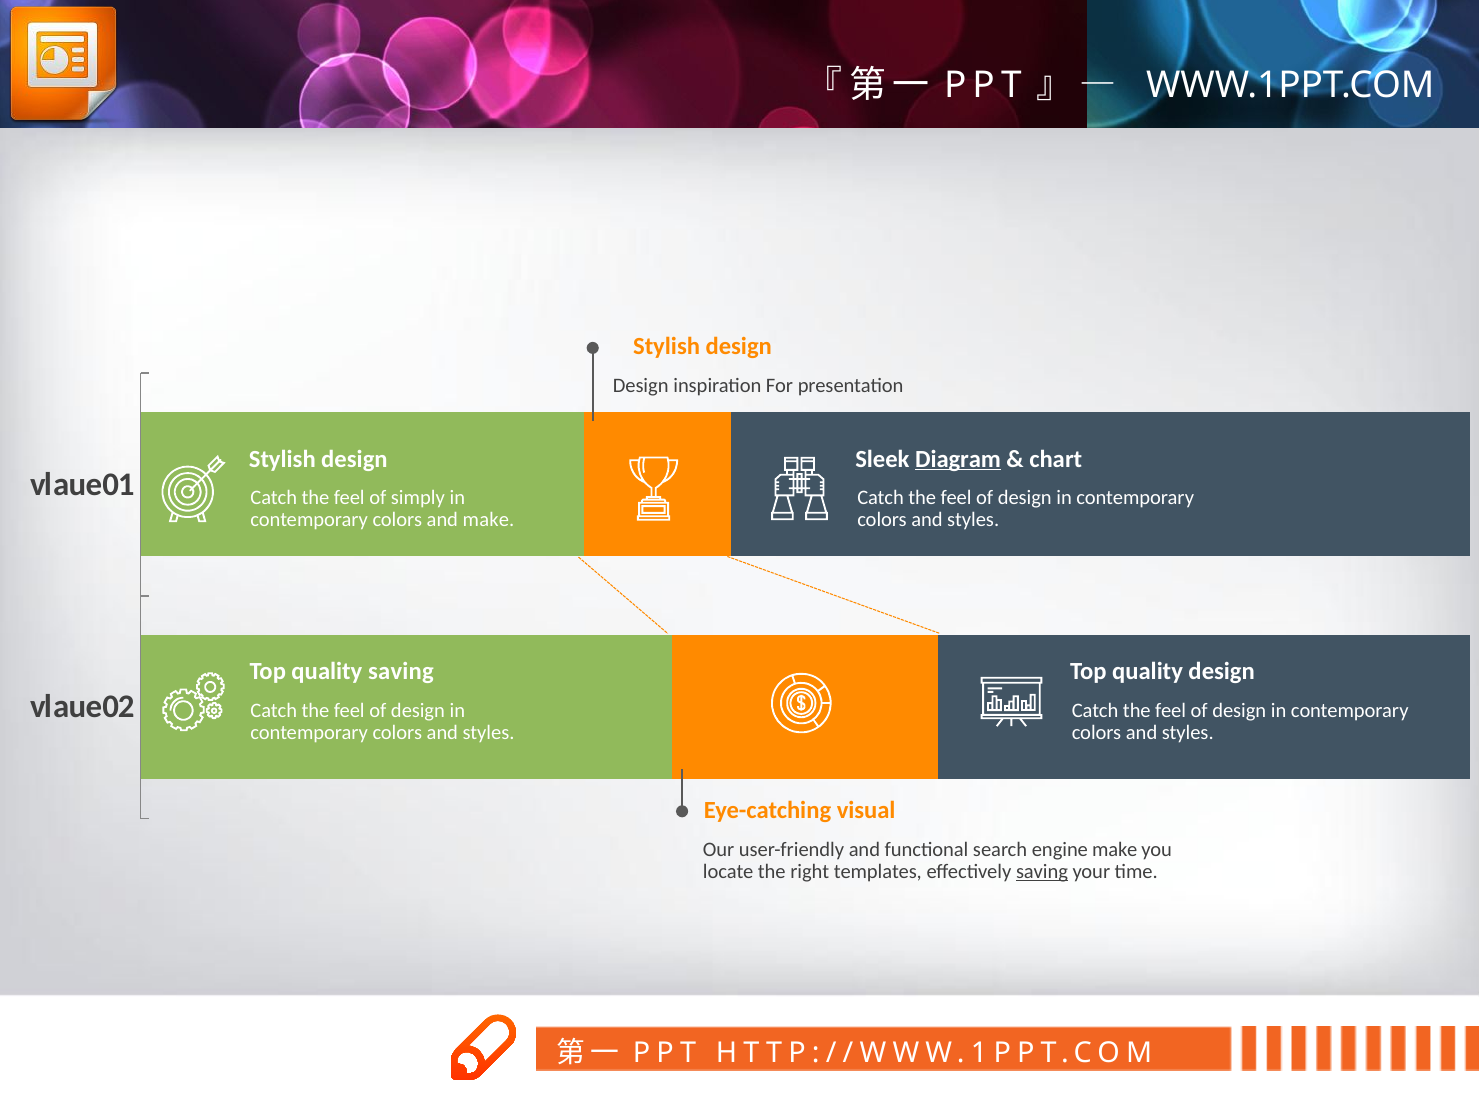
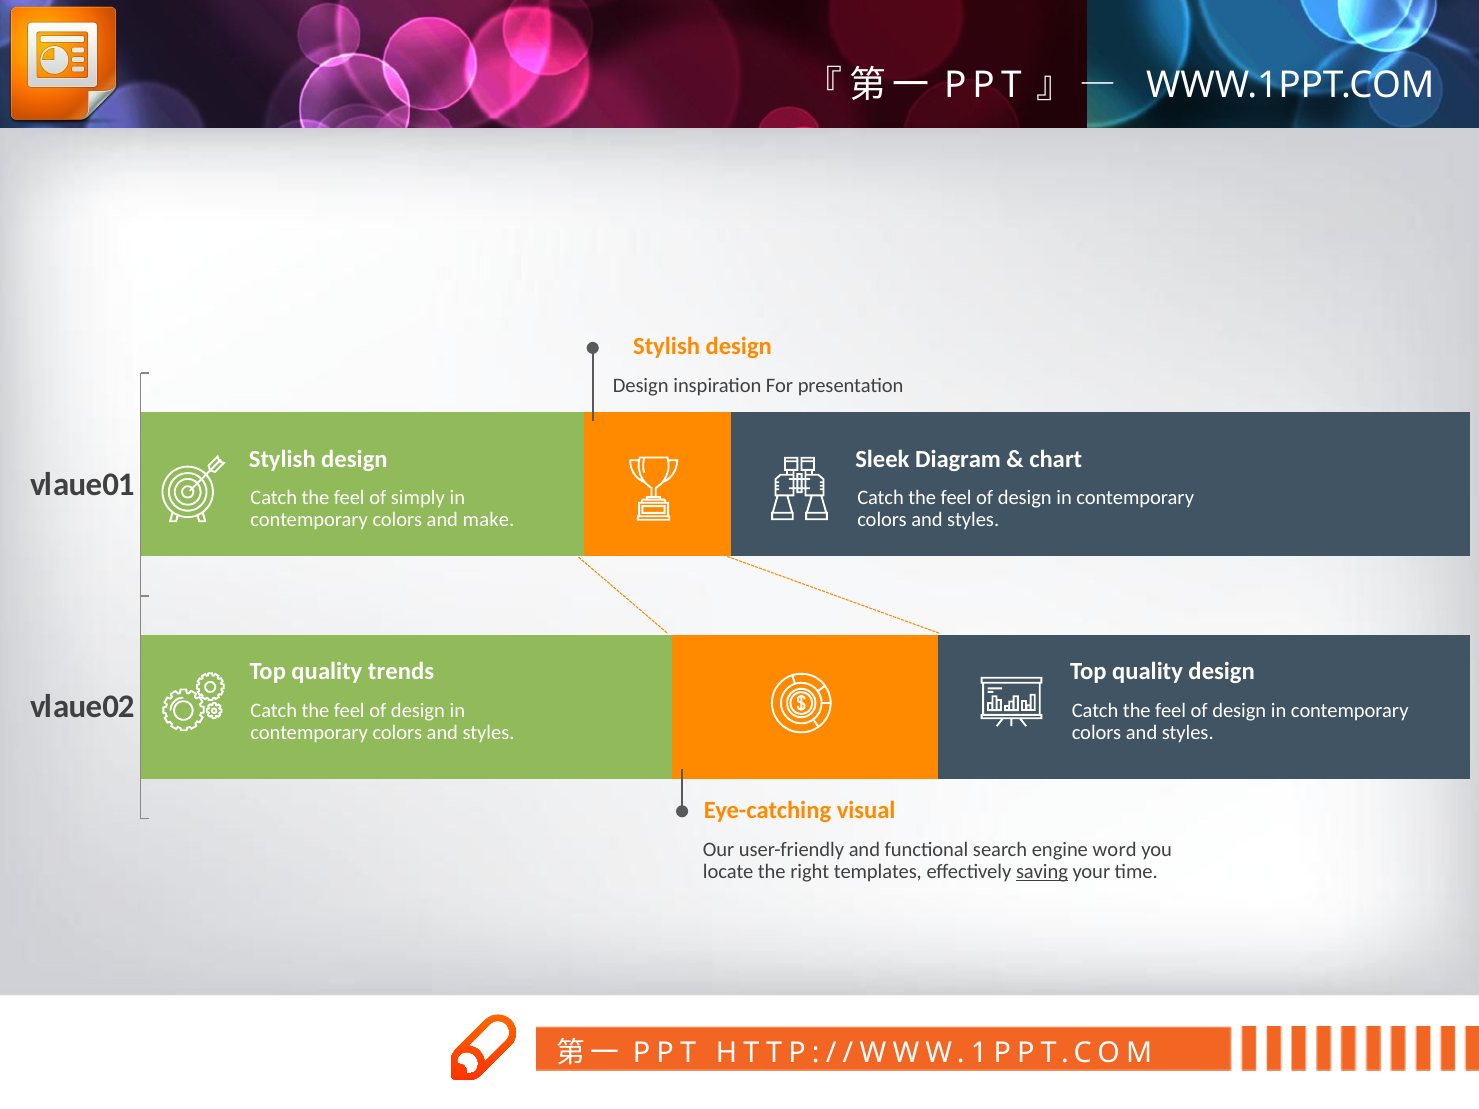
Diagram underline: present -> none
quality saving: saving -> trends
engine make: make -> word
